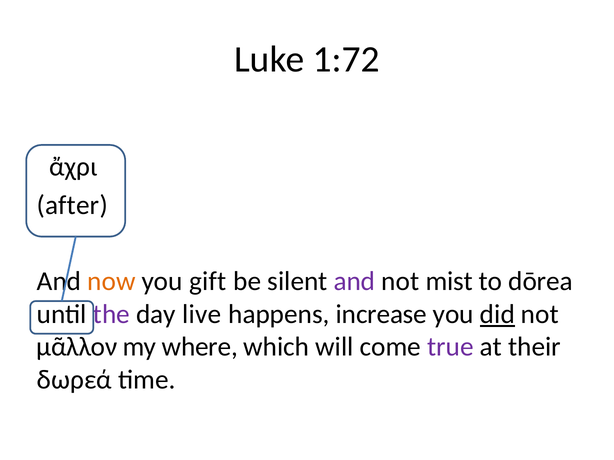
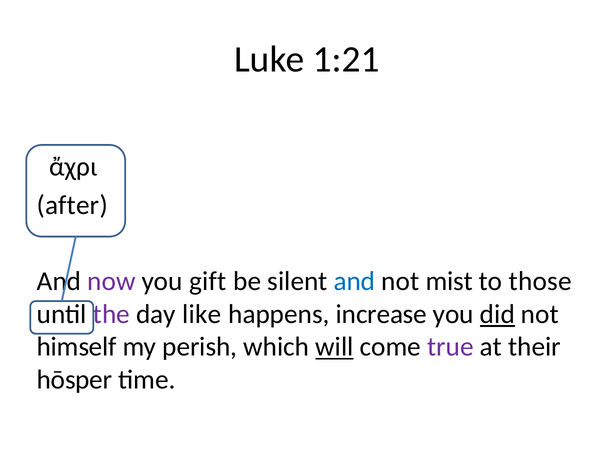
1:72: 1:72 -> 1:21
now colour: orange -> purple
and at (354, 282) colour: purple -> blue
dōrea: dōrea -> those
live: live -> like
μᾶλλον: μᾶλλον -> himself
where: where -> perish
will underline: none -> present
δωρεά: δωρεά -> hōsper
